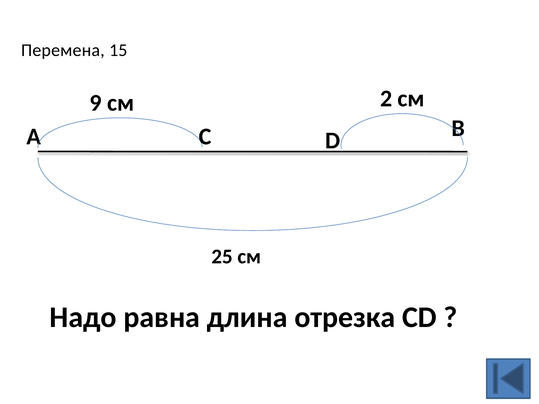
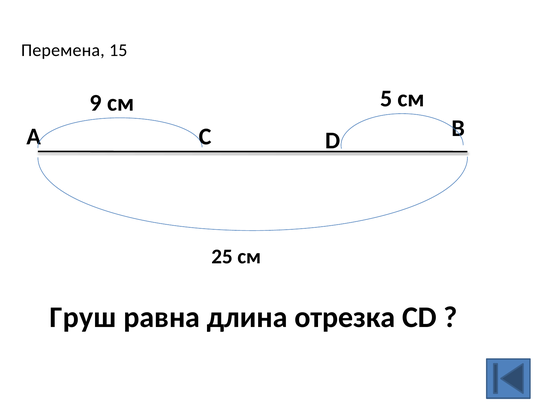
2: 2 -> 5
Надо: Надо -> Груш
